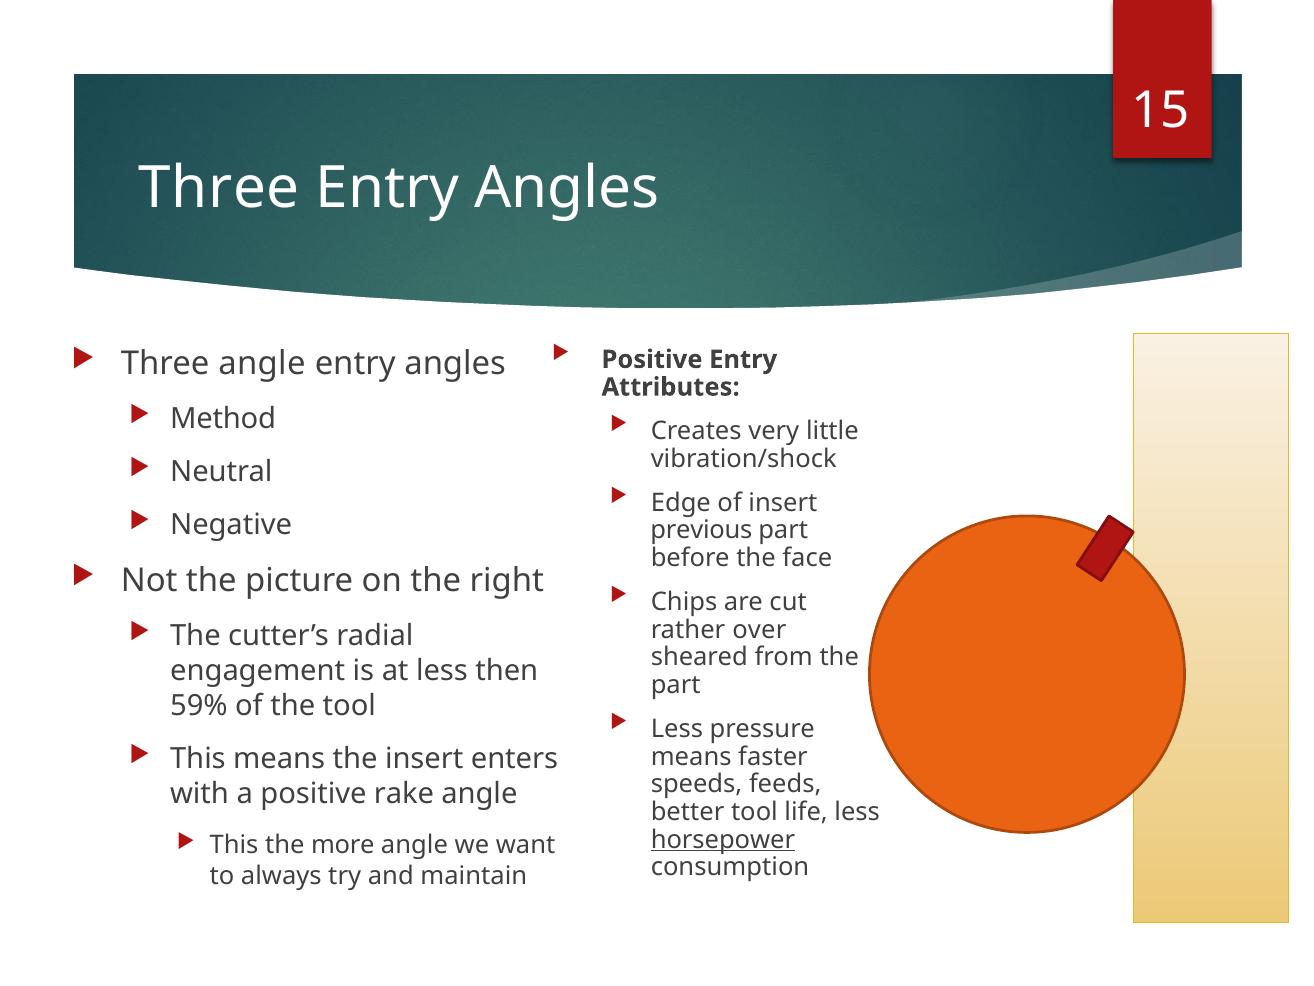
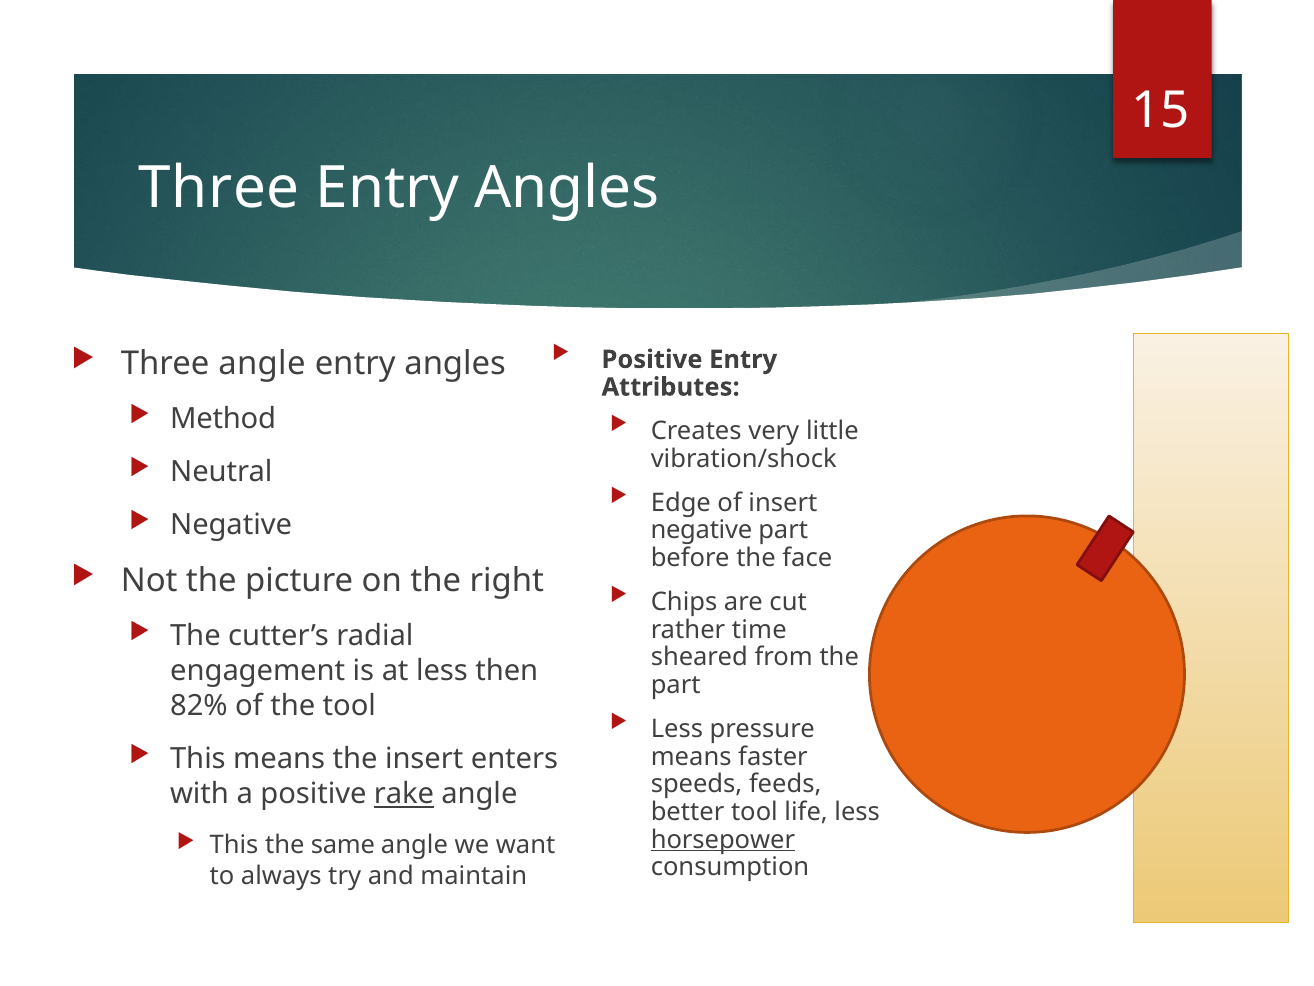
previous at (701, 530): previous -> negative
over: over -> time
59%: 59% -> 82%
rake underline: none -> present
more: more -> same
